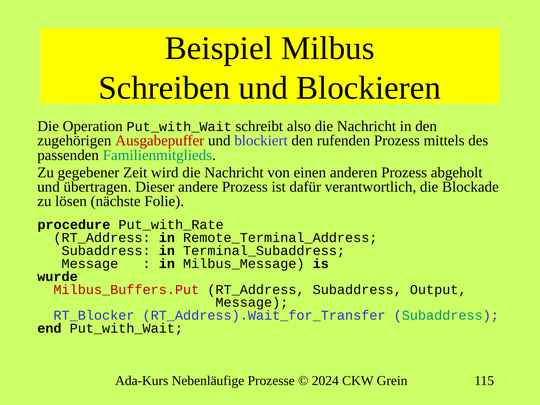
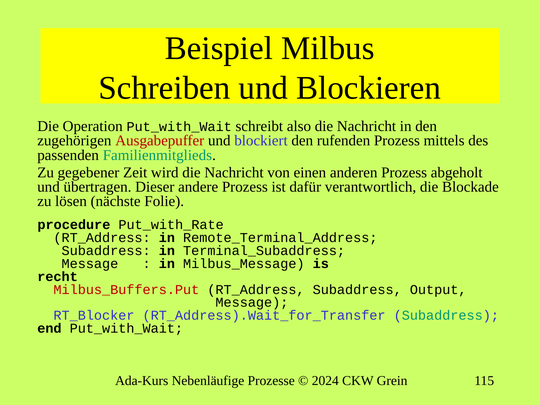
wurde: wurde -> recht
